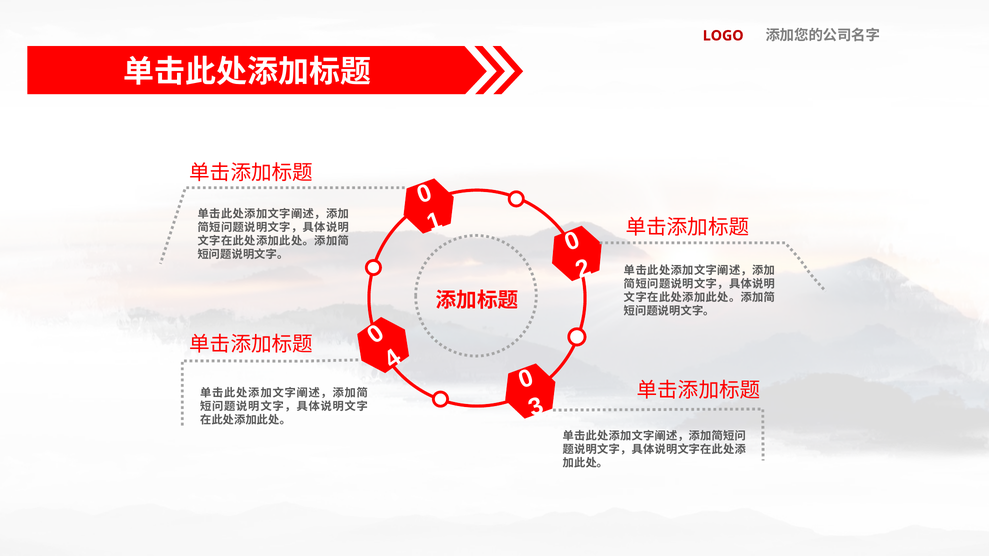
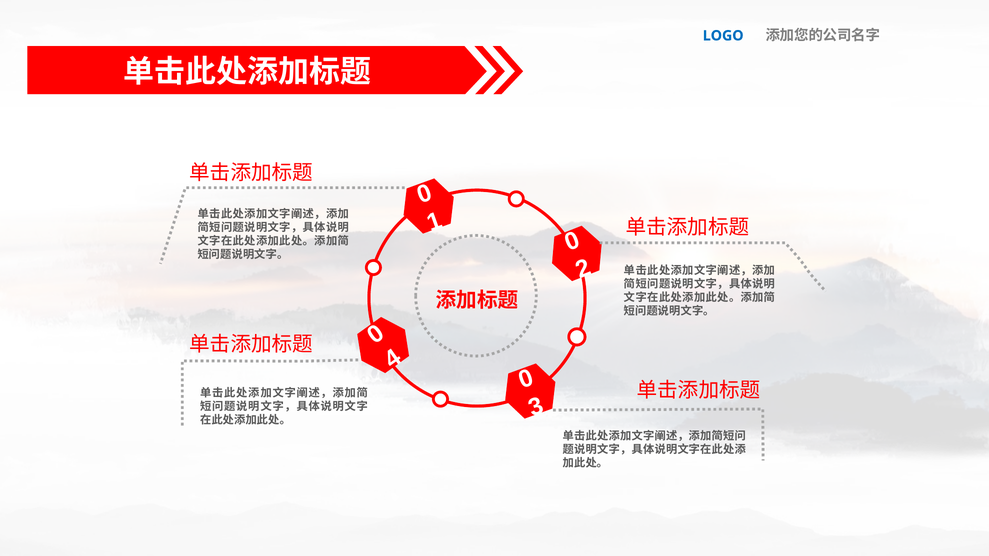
LOGO colour: red -> blue
